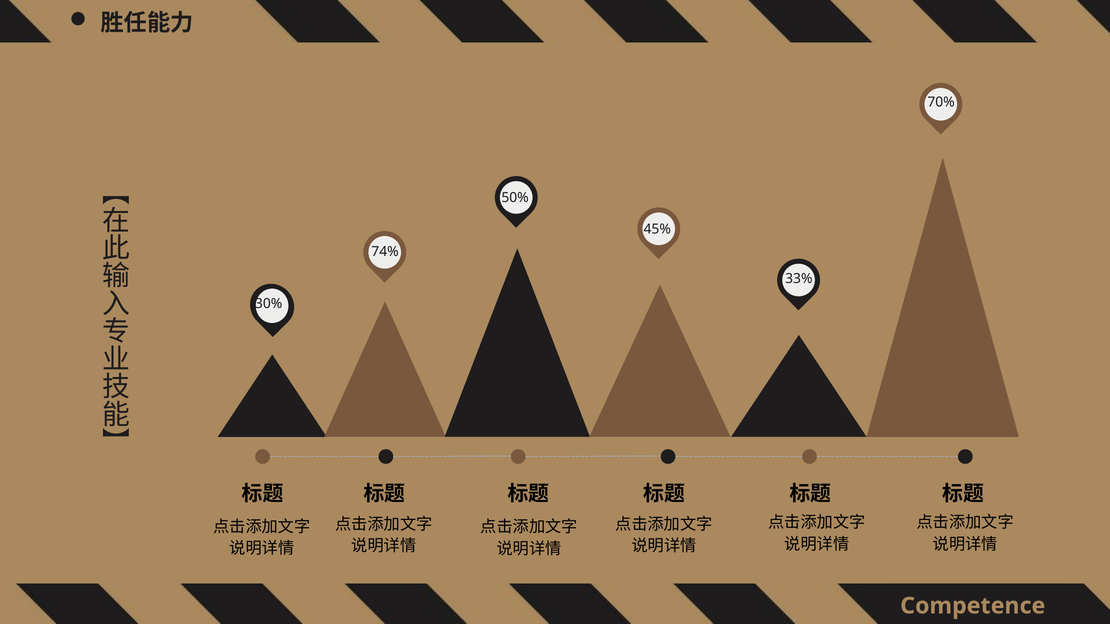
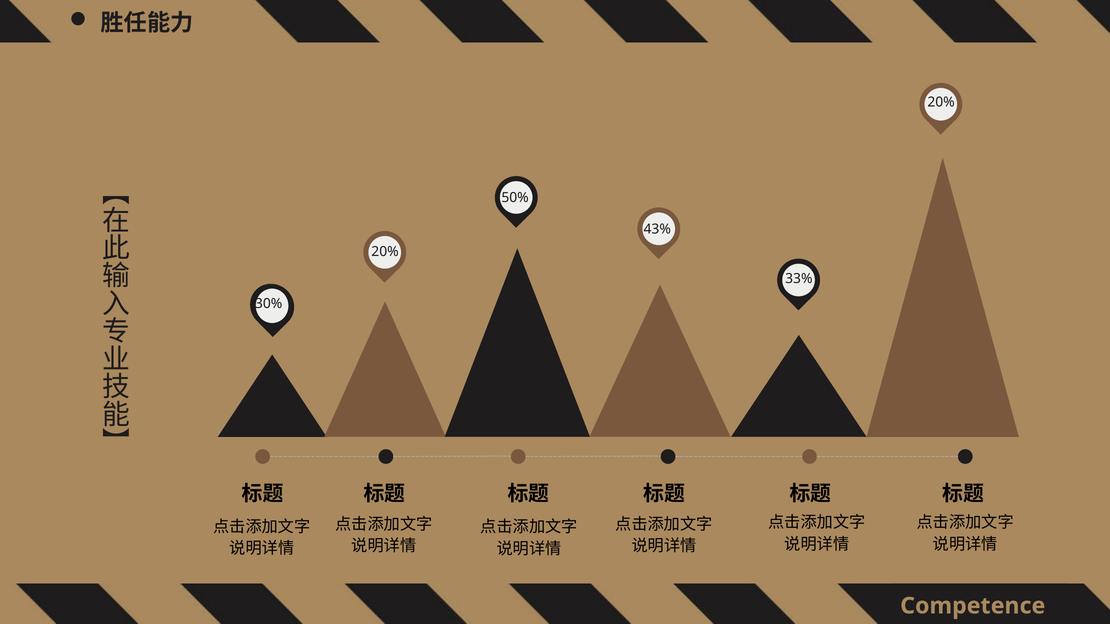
70% at (941, 102): 70% -> 20%
45%: 45% -> 43%
74% at (385, 252): 74% -> 20%
